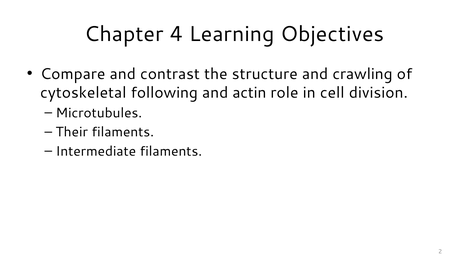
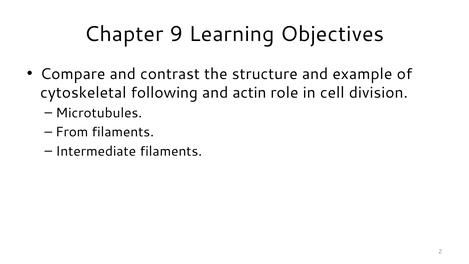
4: 4 -> 9
crawling: crawling -> example
Their: Their -> From
